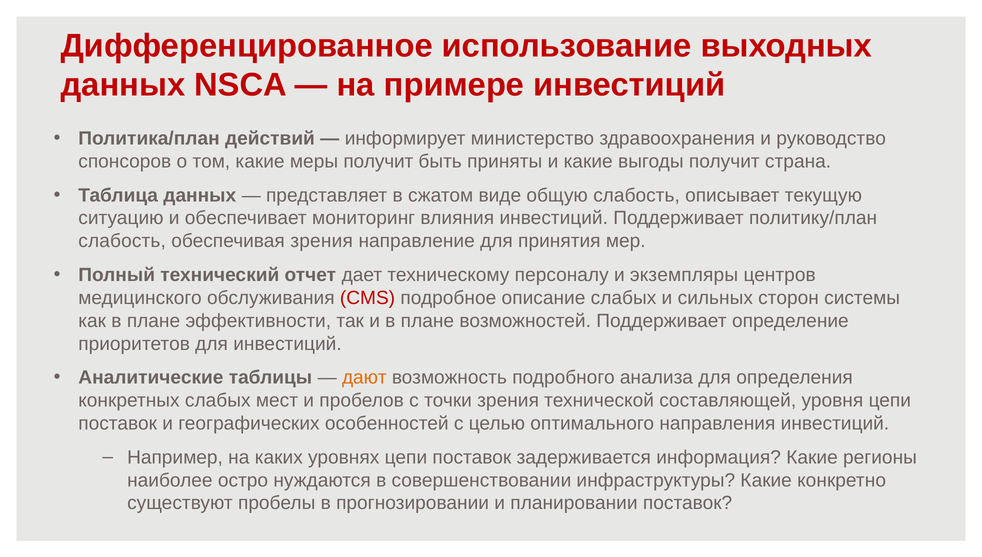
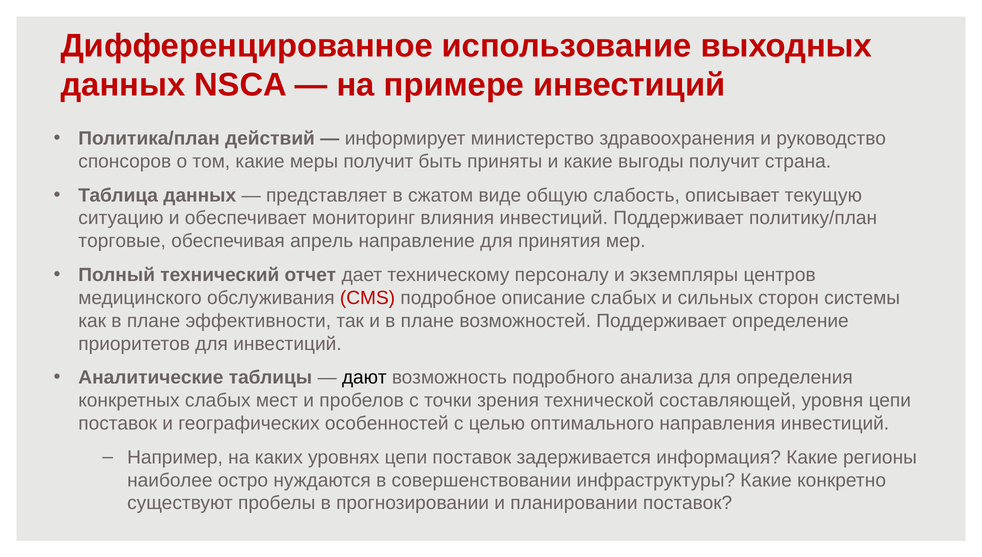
слабость at (122, 241): слабость -> торговые
обеспечивая зрения: зрения -> апрель
дают colour: orange -> black
